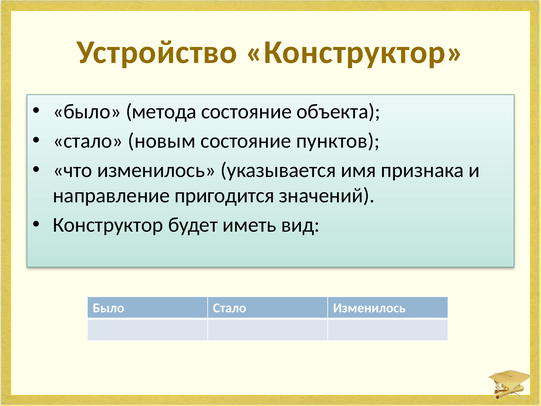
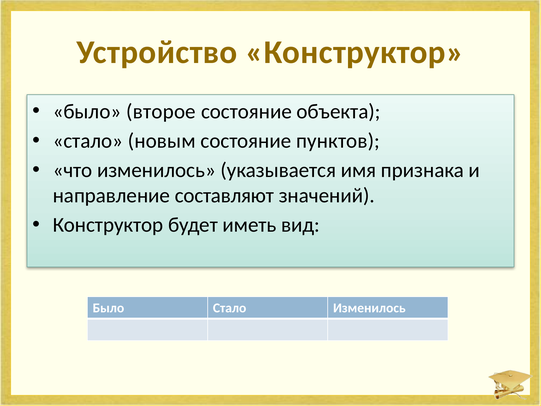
метода: метода -> второе
пригодится: пригодится -> составляют
